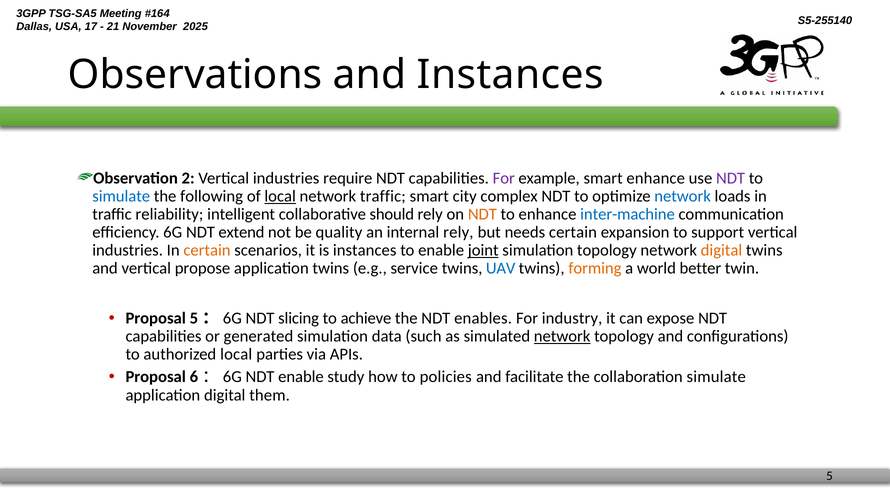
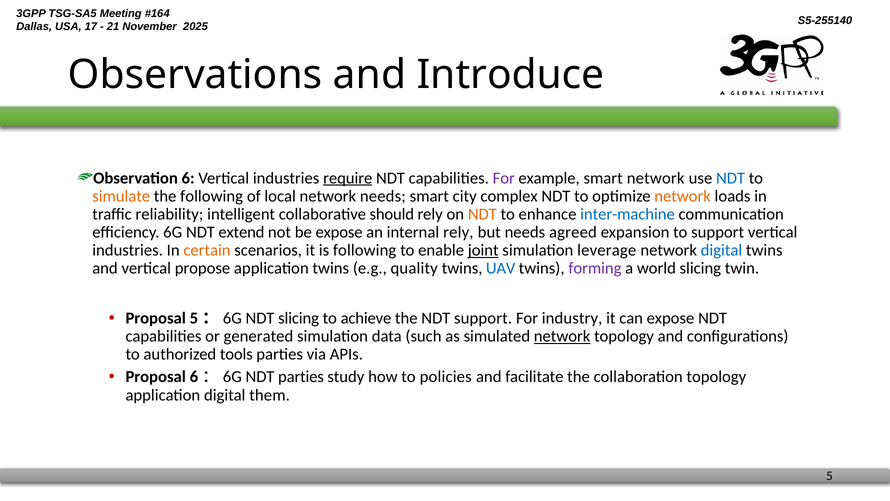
and Instances: Instances -> Introduce
2: 2 -> 6
require underline: none -> present
smart enhance: enhance -> network
NDT at (731, 178) colour: purple -> blue
simulate at (121, 196) colour: blue -> orange
local at (280, 196) underline: present -> none
network traffic: traffic -> needs
network at (683, 196) colour: blue -> orange
be quality: quality -> expose
needs certain: certain -> agreed
is instances: instances -> following
simulation topology: topology -> leverage
digital at (721, 250) colour: orange -> blue
service: service -> quality
forming colour: orange -> purple
world better: better -> slicing
NDT enables: enables -> support
authorized local: local -> tools
NDT enable: enable -> parties
collaboration simulate: simulate -> topology
